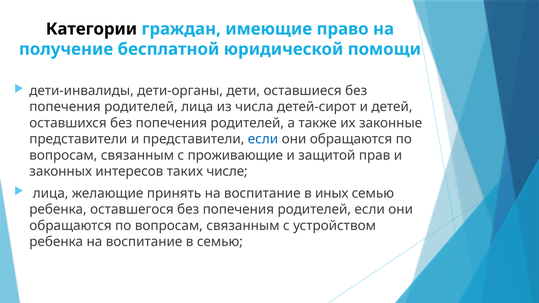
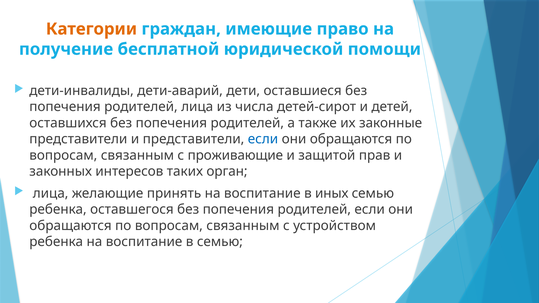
Категории colour: black -> orange
дети-органы: дети-органы -> дети-аварий
числе: числе -> орган
